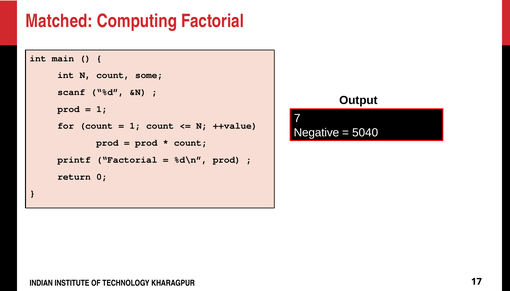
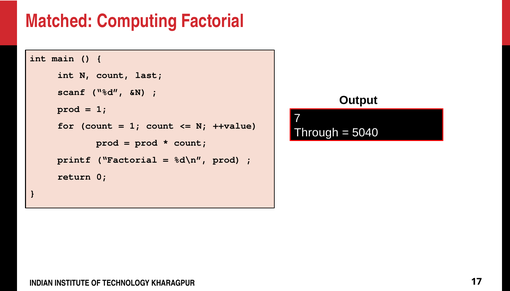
some: some -> last
Negative: Negative -> Through
